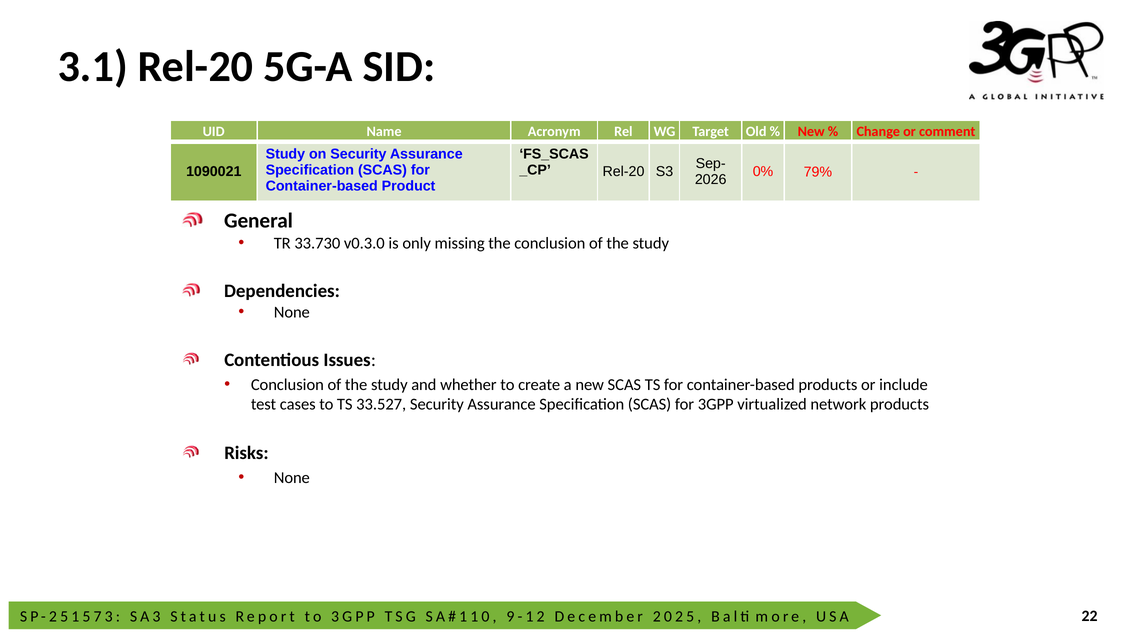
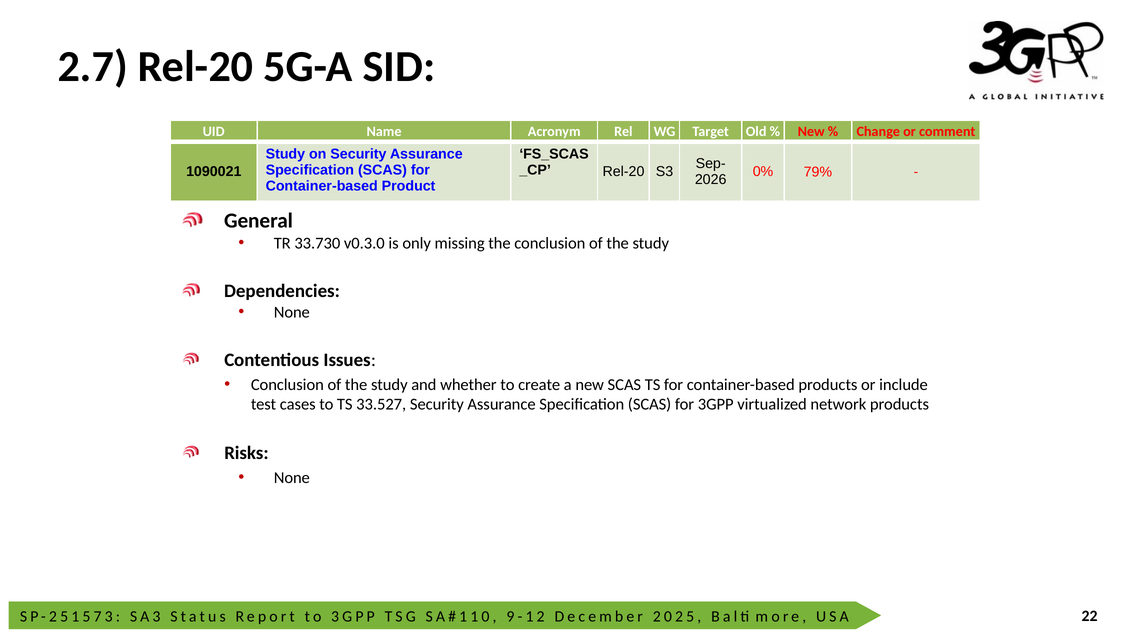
3.1: 3.1 -> 2.7
